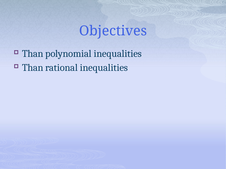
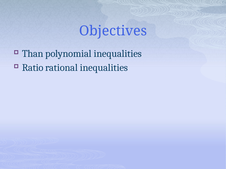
Than at (33, 68): Than -> Ratio
